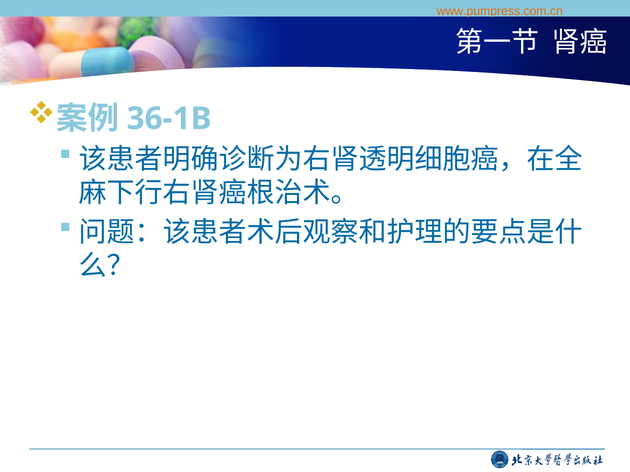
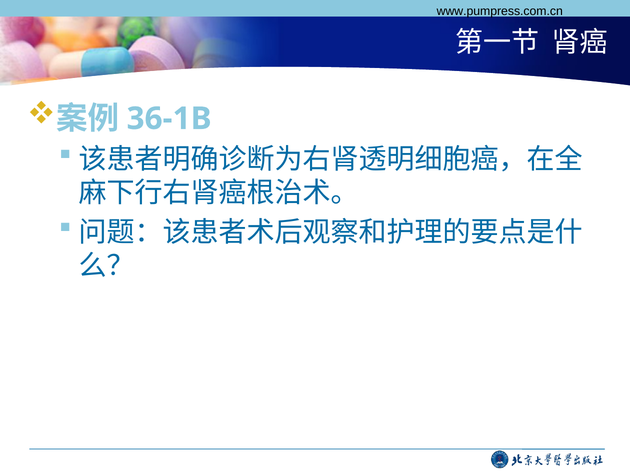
www.pumpress.com.cn colour: orange -> black
